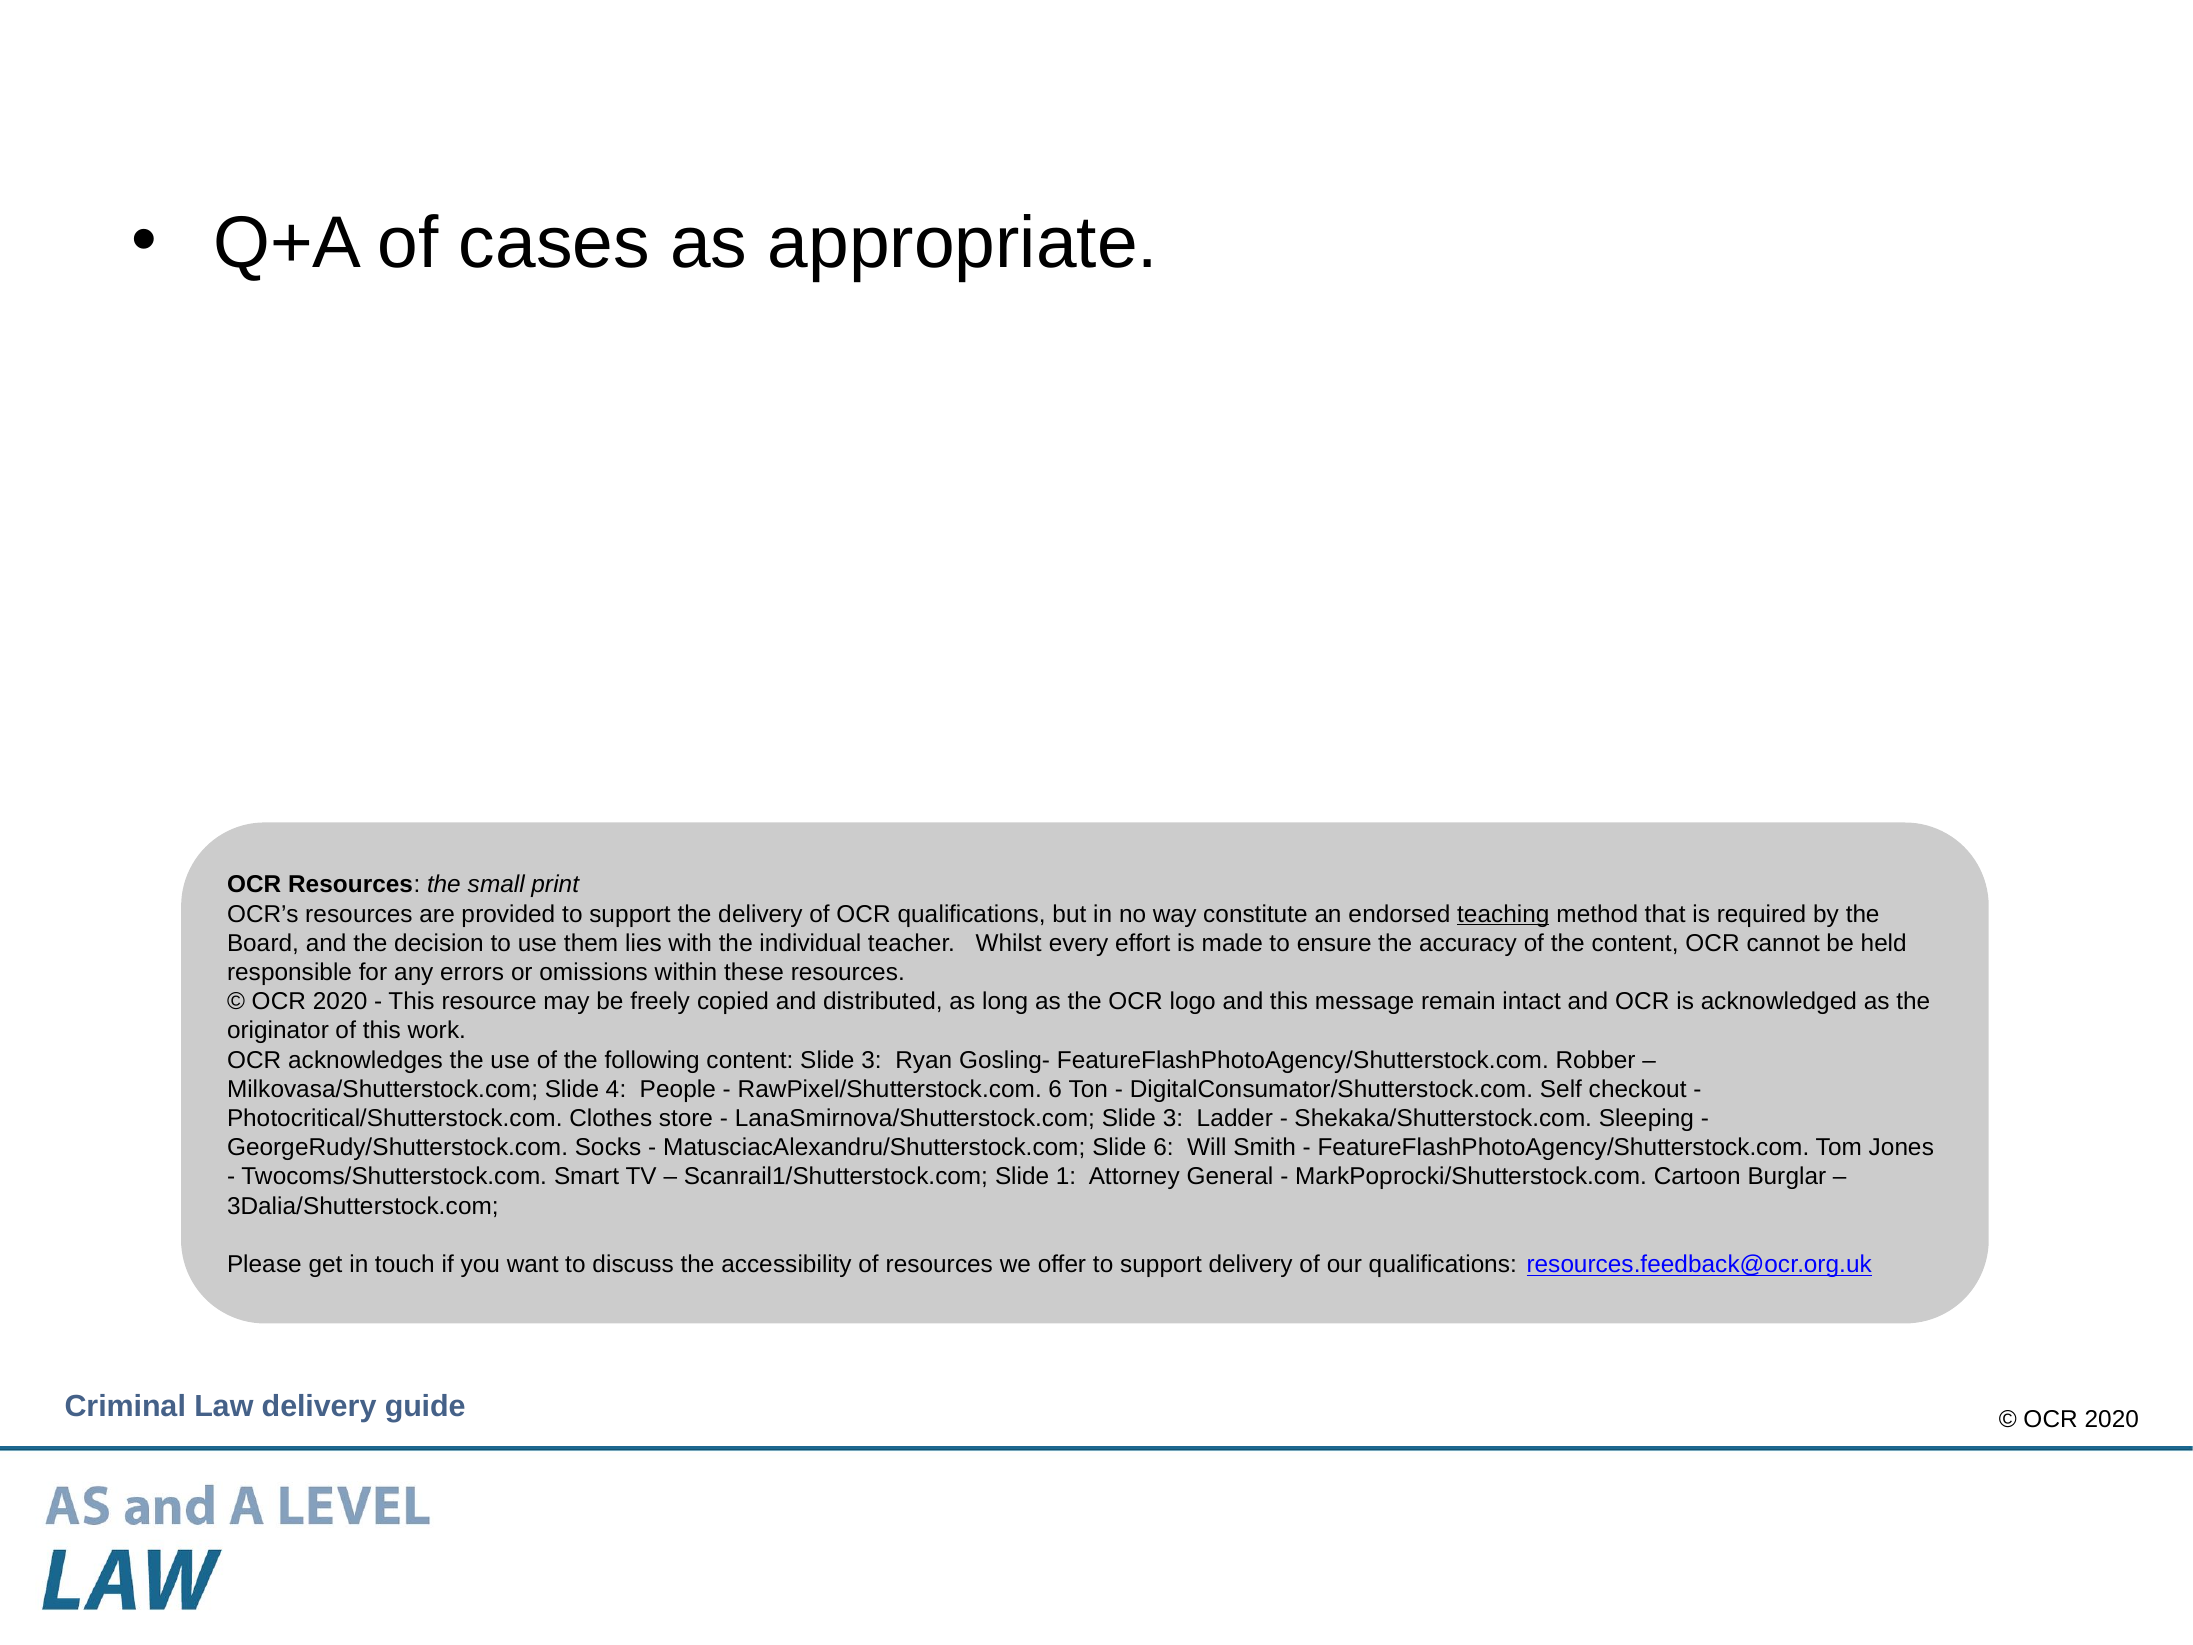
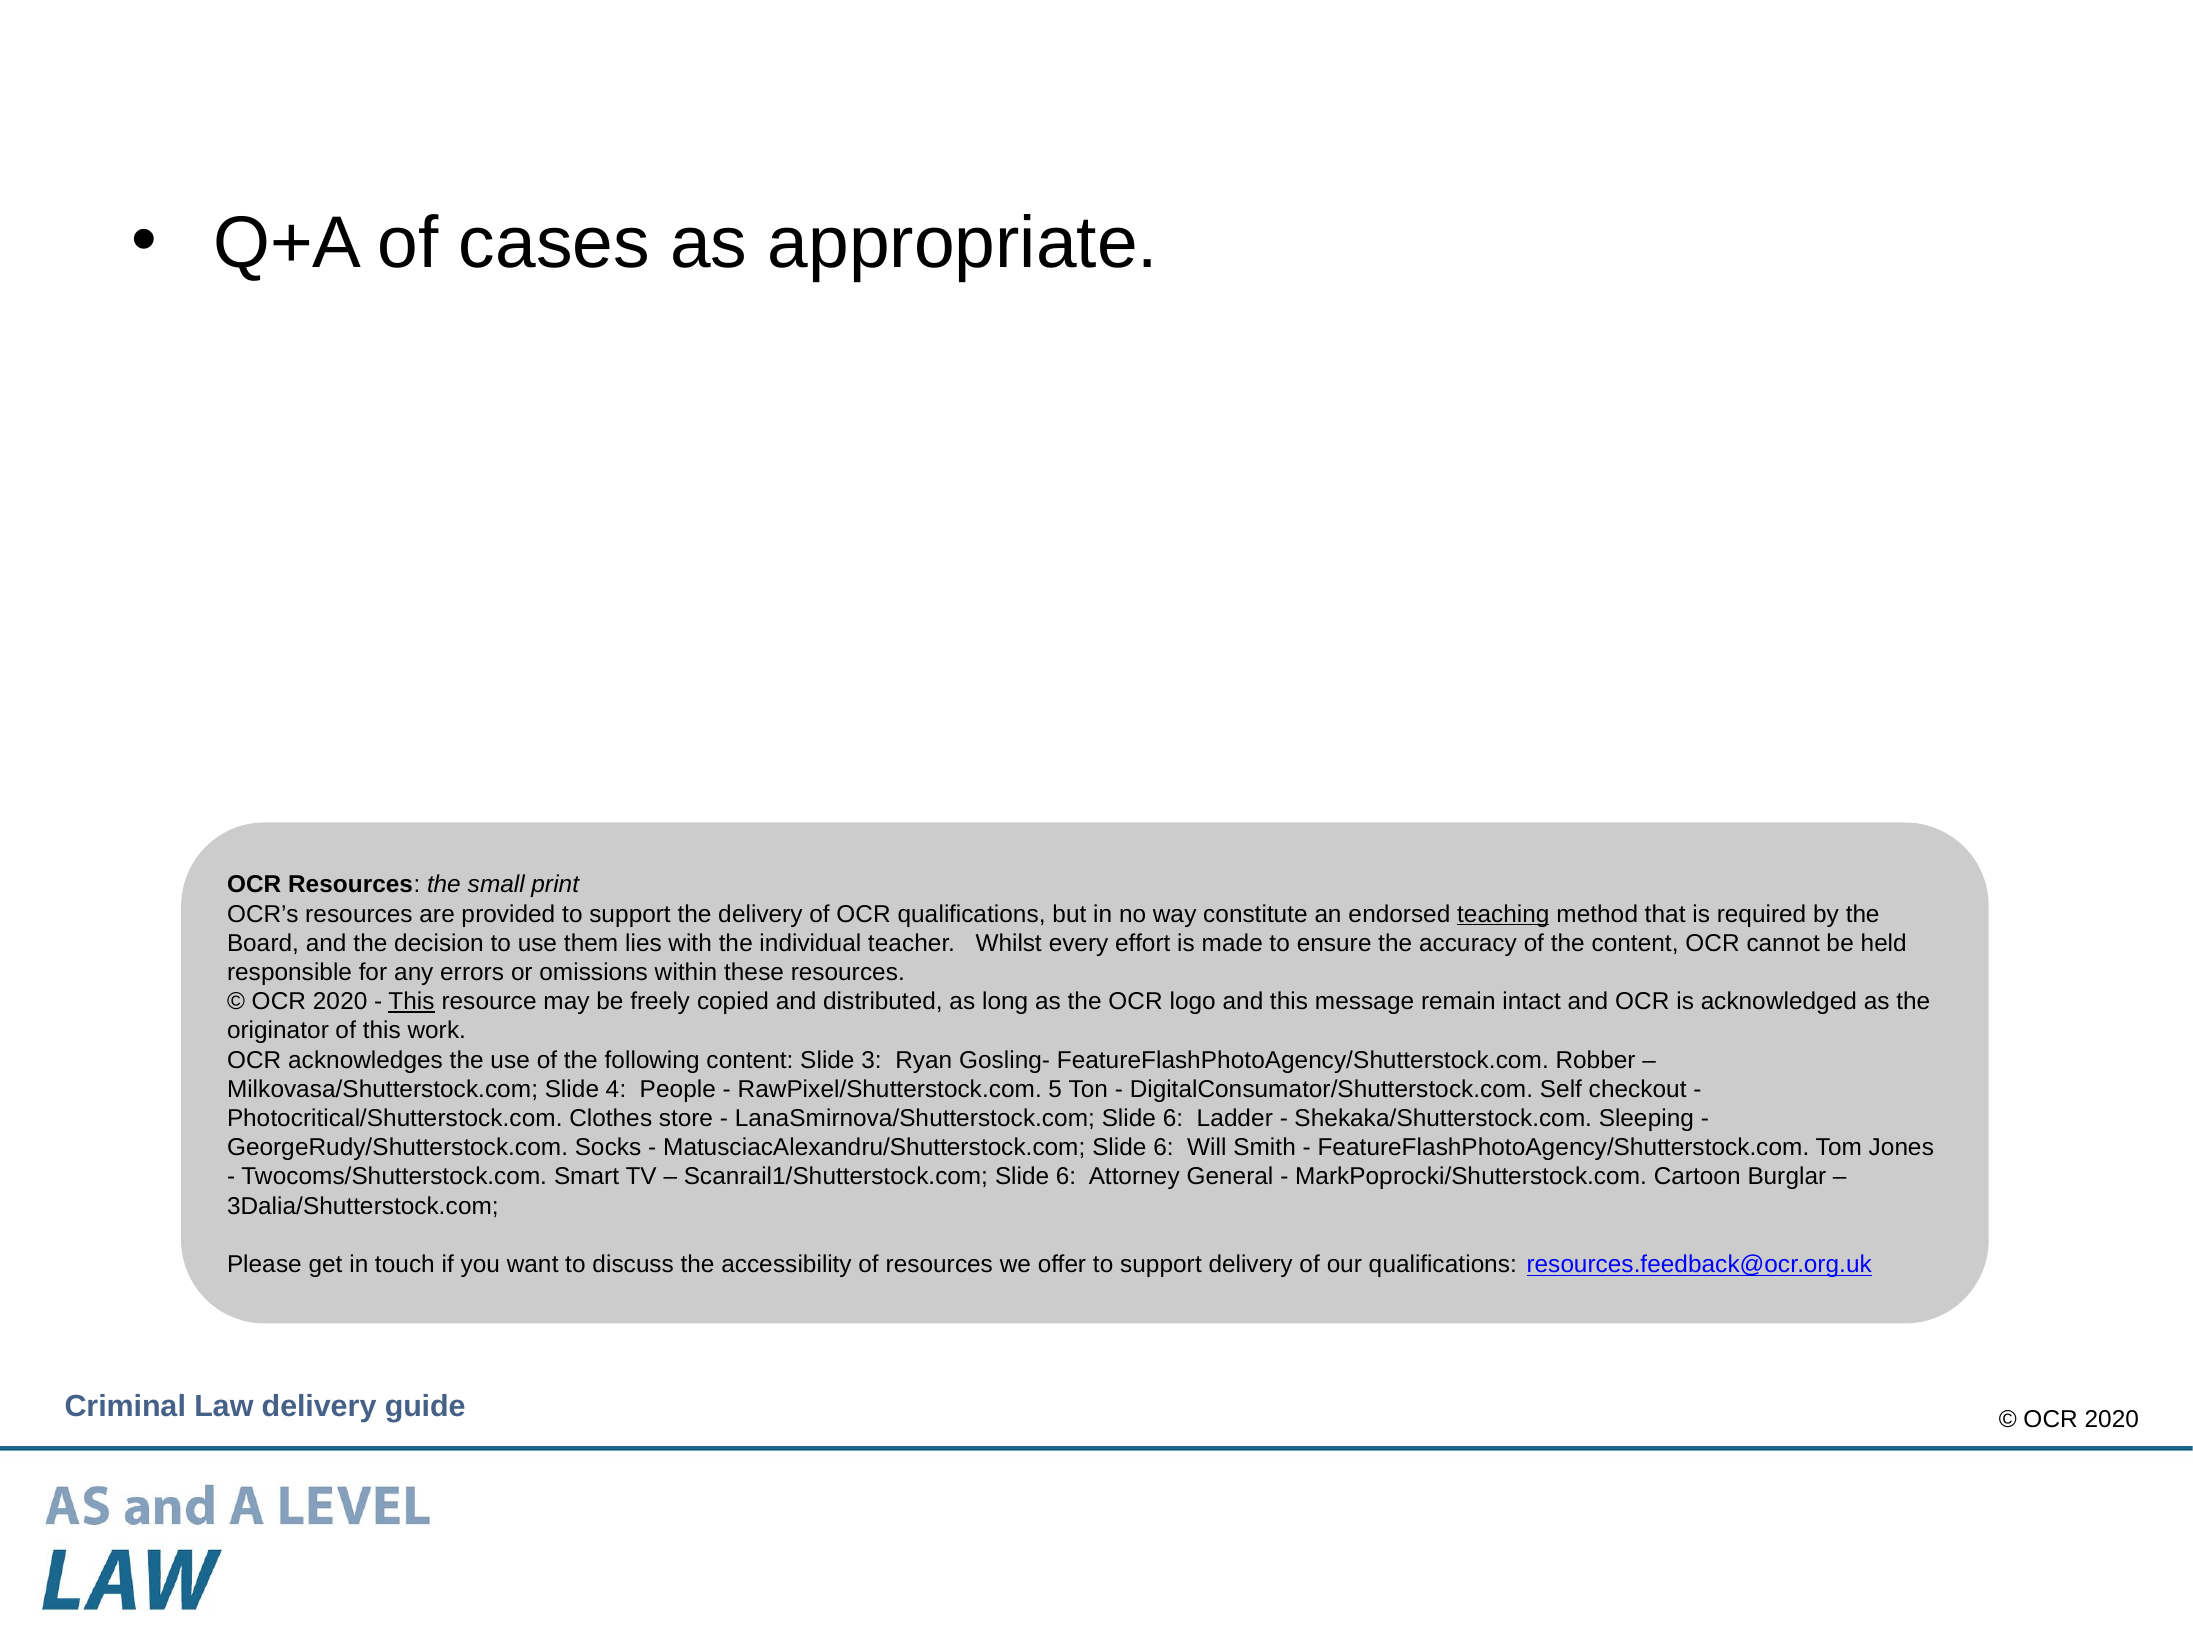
This at (411, 1002) underline: none -> present
RawPixel/Shutterstock.com 6: 6 -> 5
LanaSmirnova/Shutterstock.com Slide 3: 3 -> 6
Scanrail1/Shutterstock.com Slide 1: 1 -> 6
